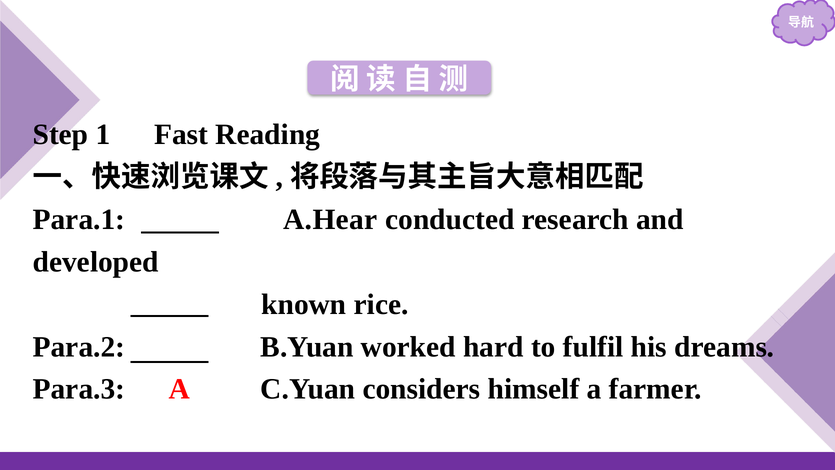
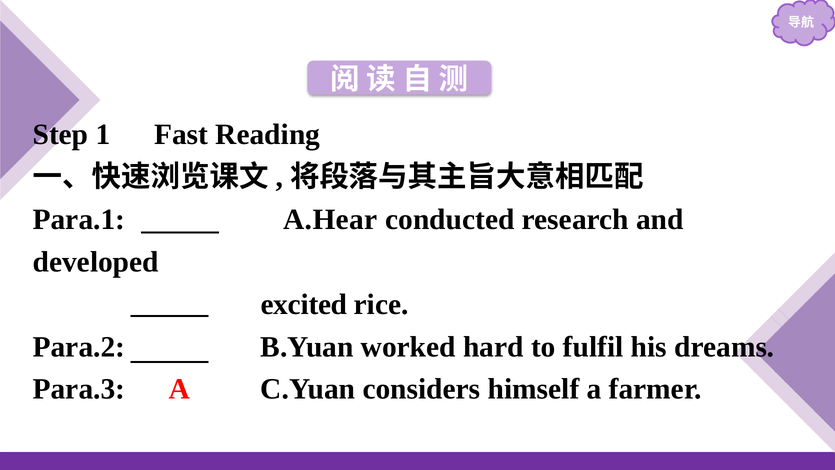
known: known -> excited
